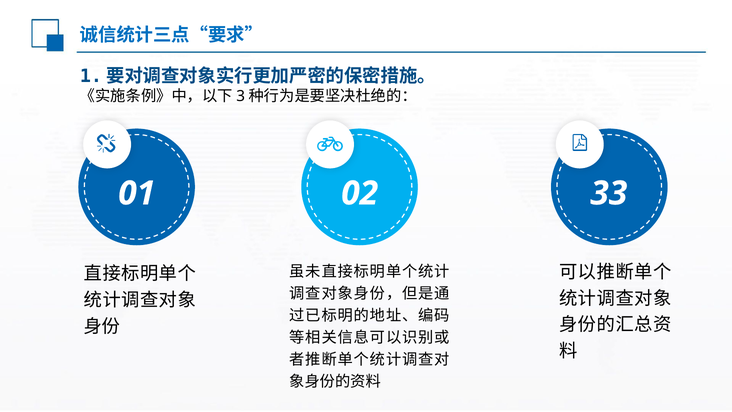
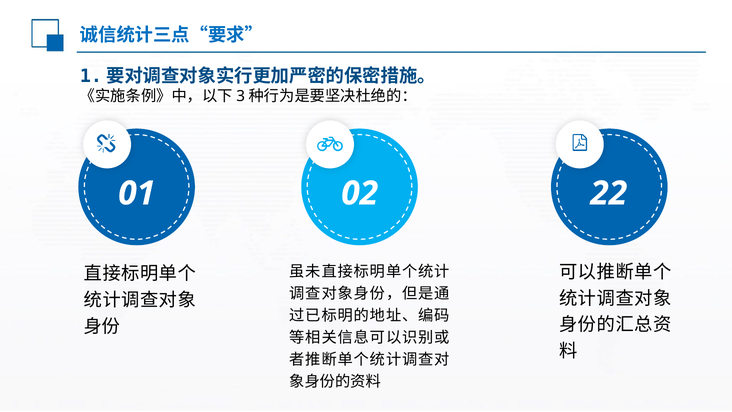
33: 33 -> 22
